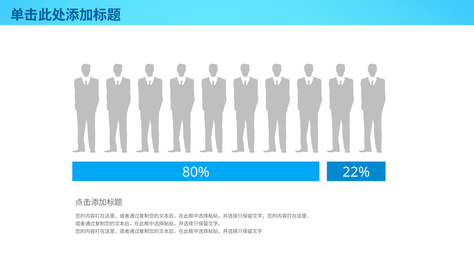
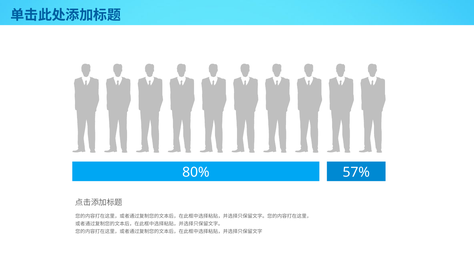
22%: 22% -> 57%
